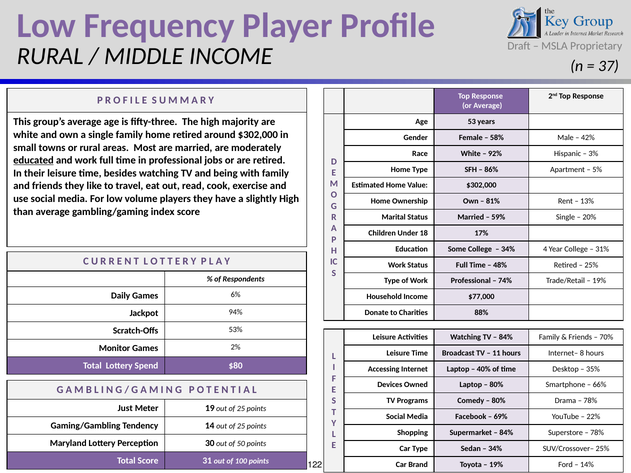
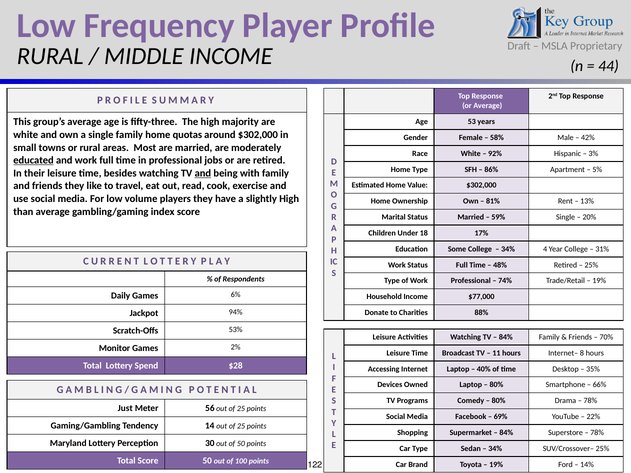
37: 37 -> 44
home retired: retired -> quotas
and at (203, 173) underline: none -> present
$80: $80 -> $28
19: 19 -> 56
Score 31: 31 -> 50
